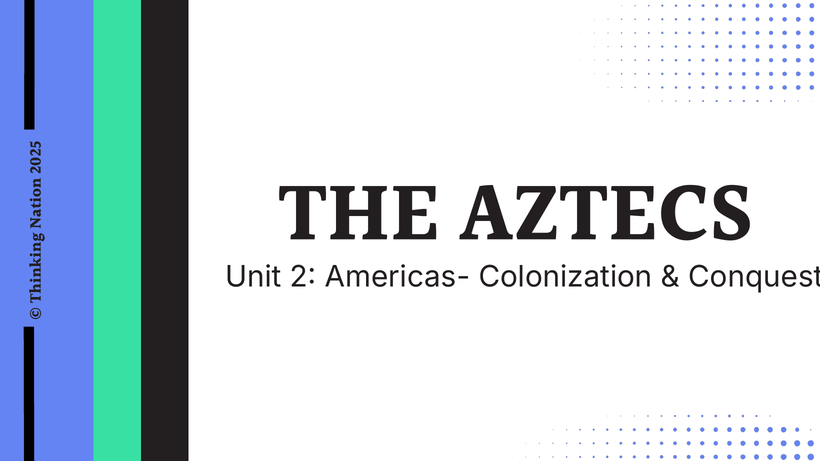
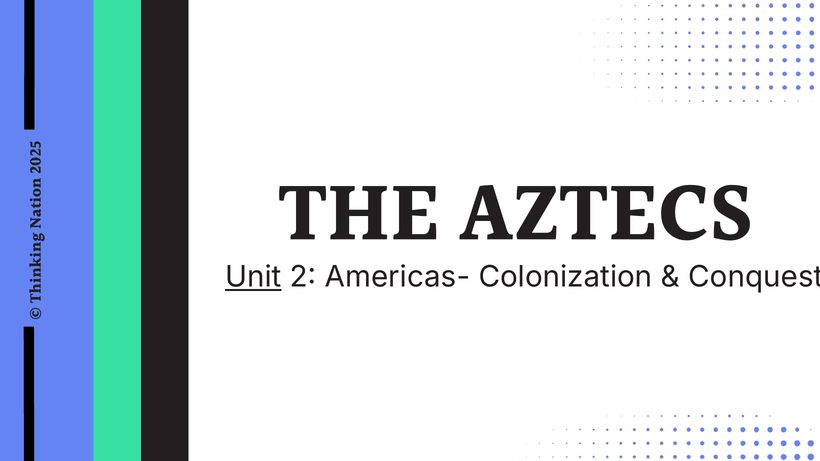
Unit underline: none -> present
